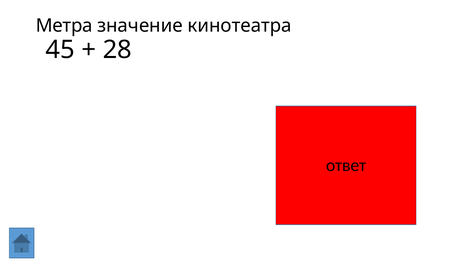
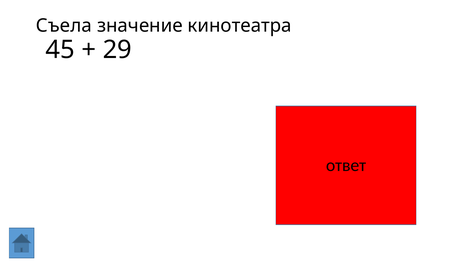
Метра: Метра -> Съела
28: 28 -> 29
